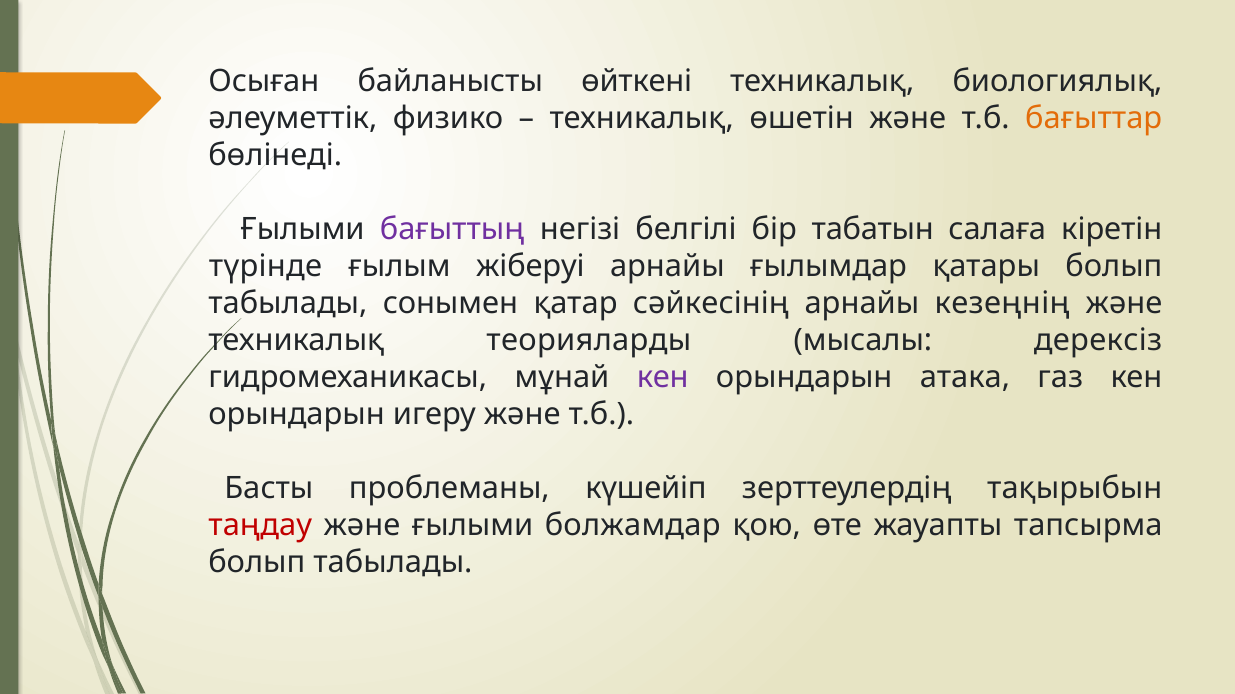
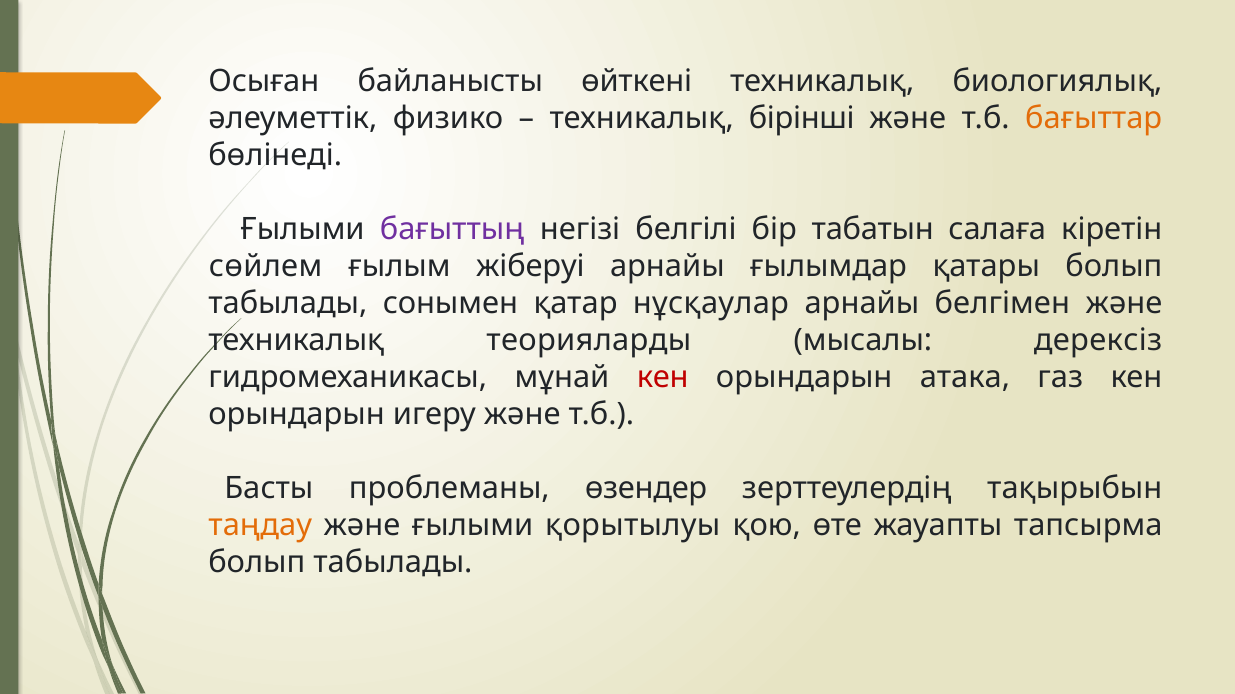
өшетін: өшетін -> бірінші
түрінде: түрінде -> сөйлем
сәйкесінің: сәйкесінің -> нұсқаулар
кезеңнің: кезеңнің -> белгімен
кен at (663, 378) colour: purple -> red
күшейіп: күшейіп -> өзендер
таңдау colour: red -> orange
болжамдар: болжамдар -> қорытылуы
